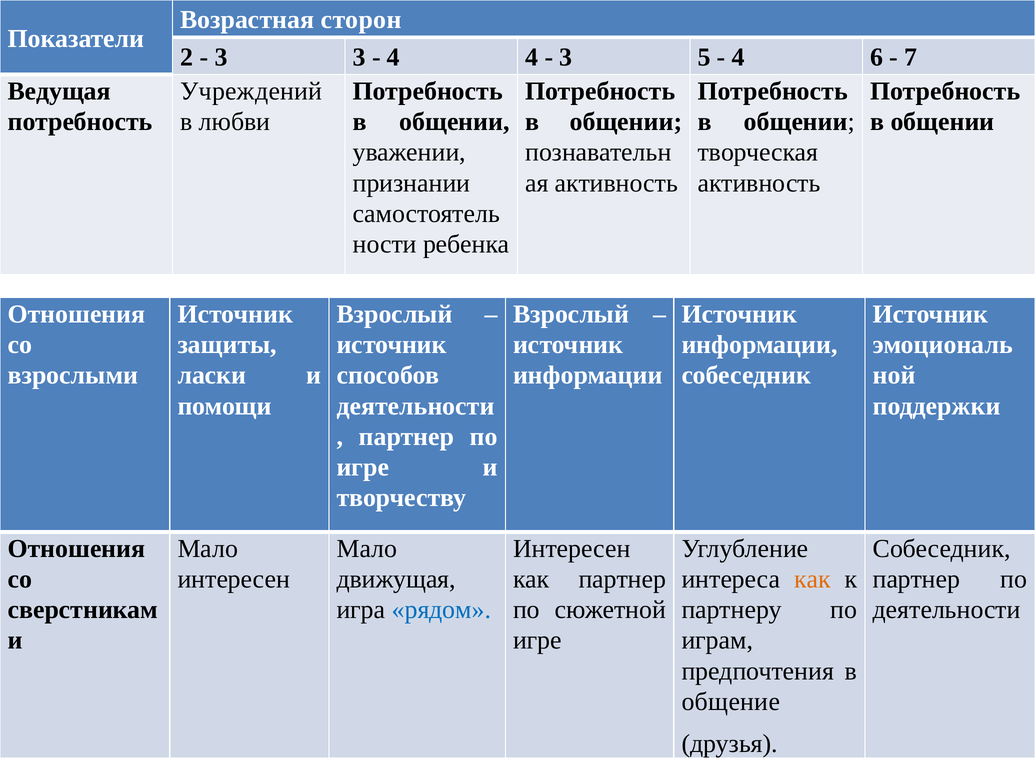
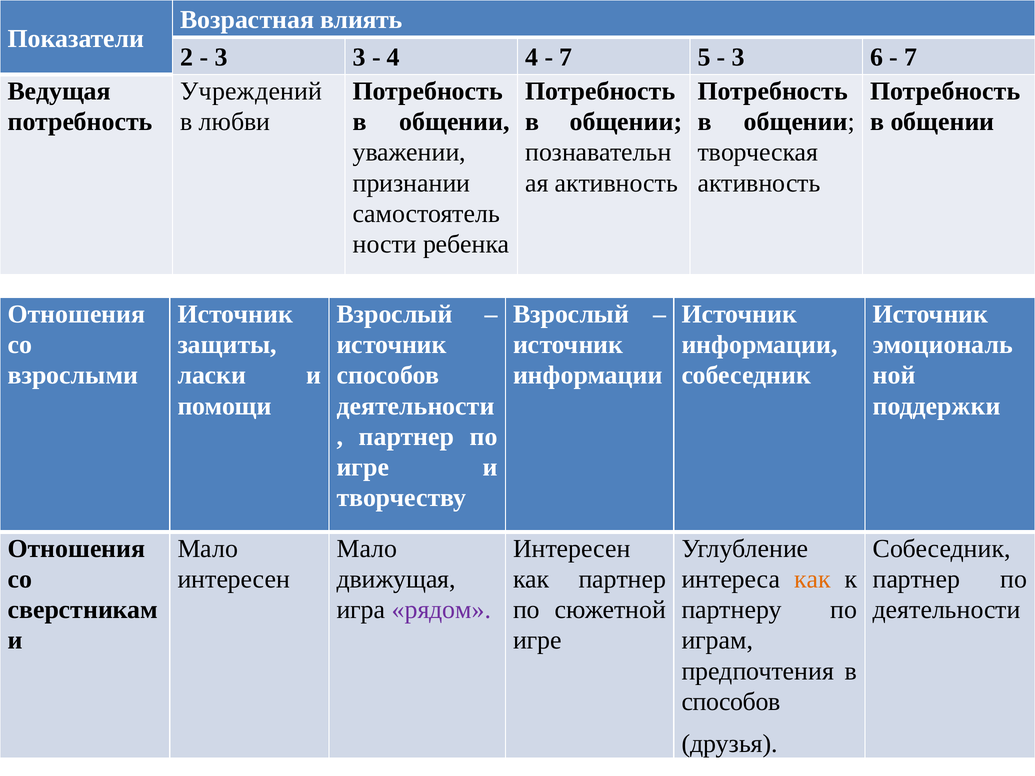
сторон: сторон -> влиять
3 at (566, 57): 3 -> 7
4 at (738, 57): 4 -> 3
рядом colour: blue -> purple
общение at (731, 702): общение -> способов
